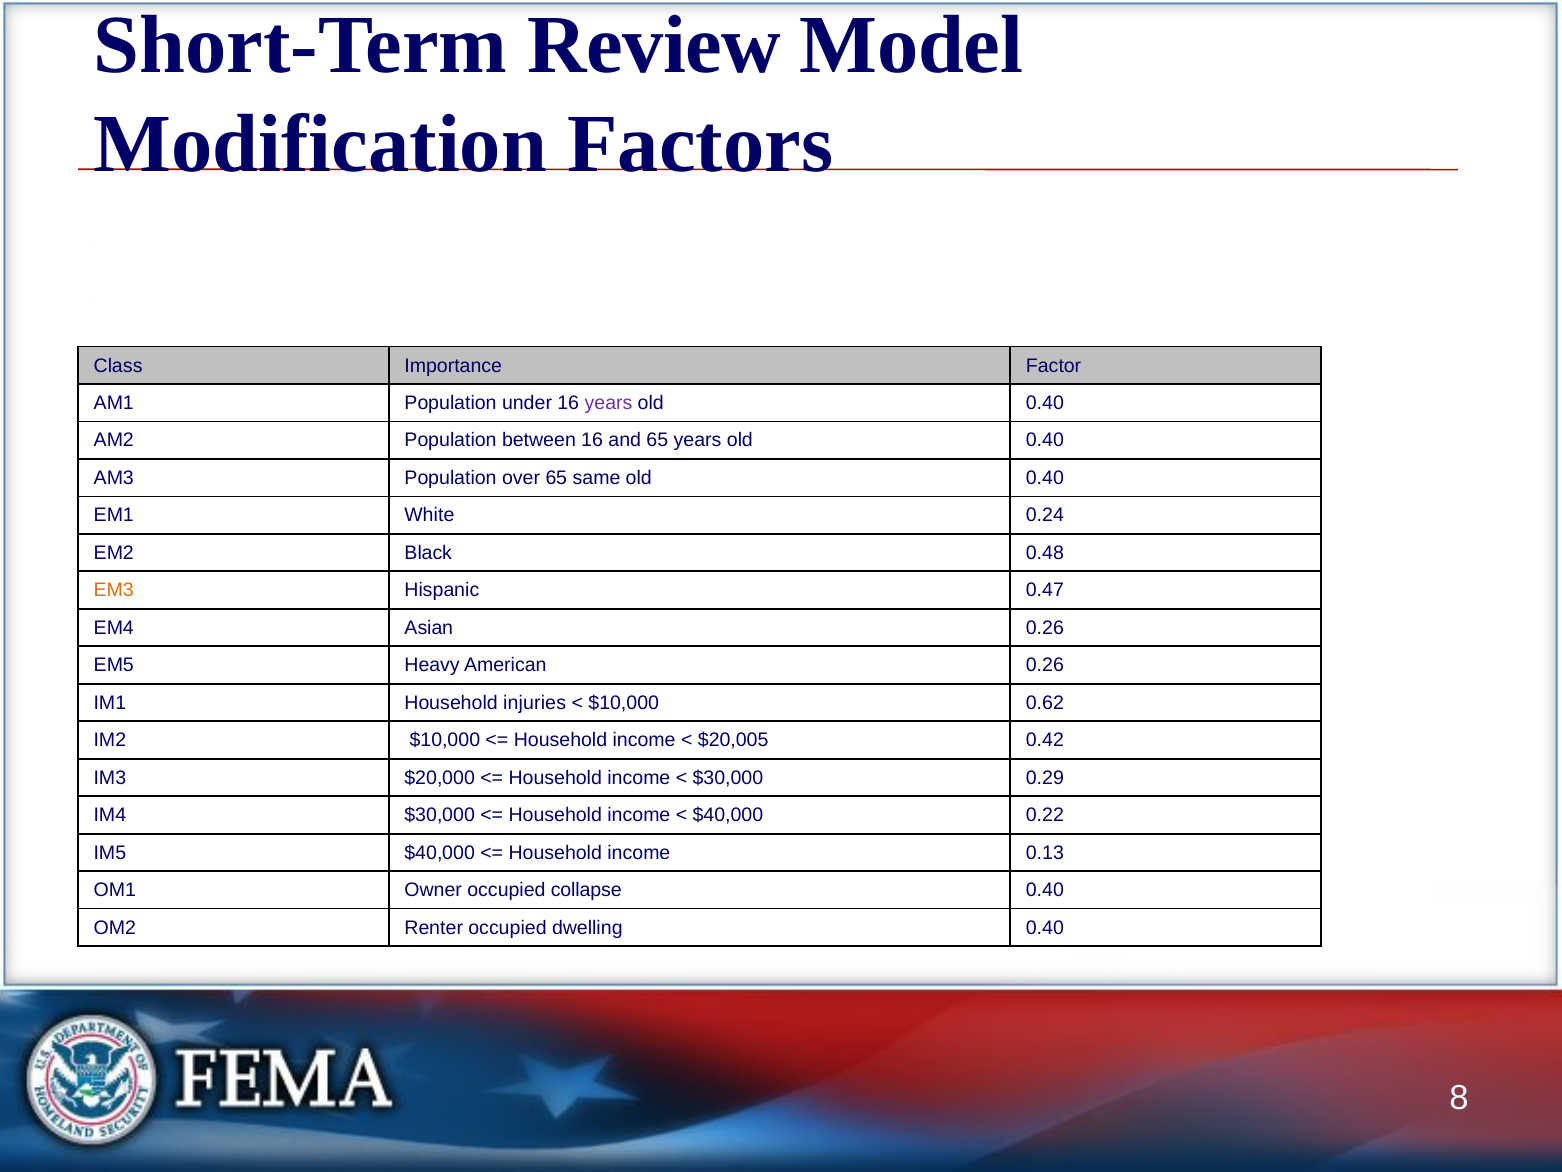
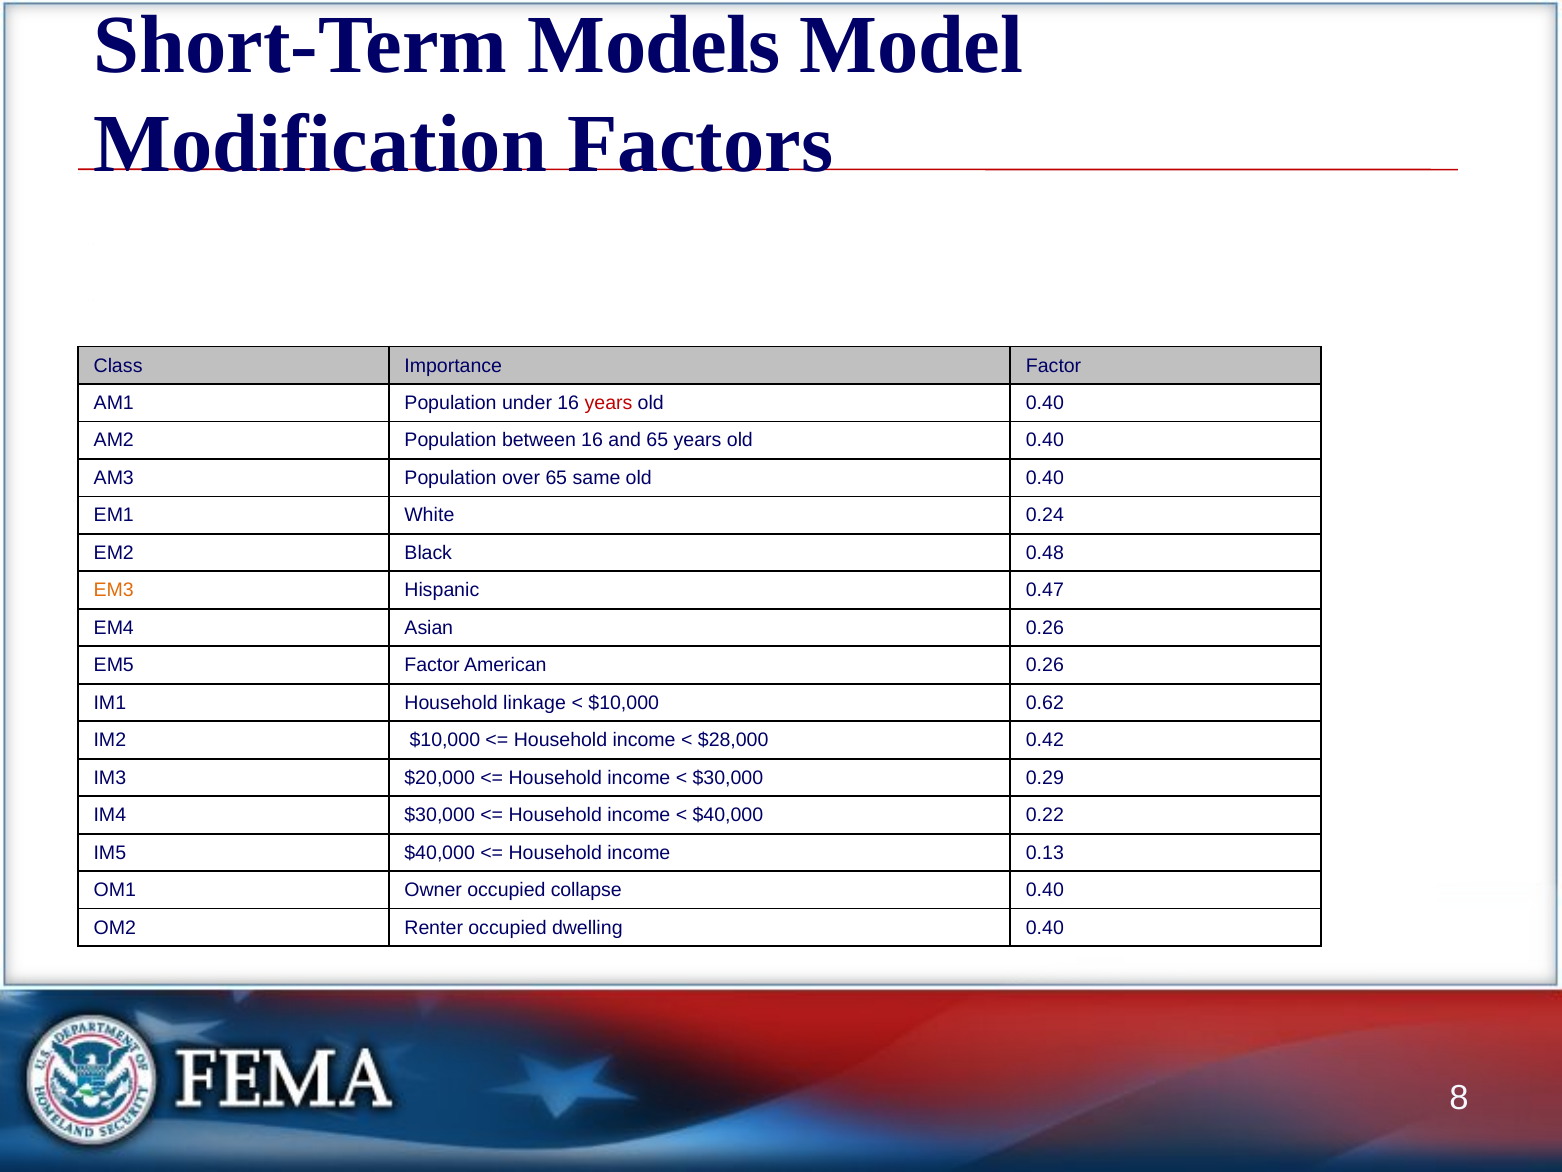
Review: Review -> Models
years at (609, 403) colour: purple -> red
EM5 Heavy: Heavy -> Factor
injuries: injuries -> linkage
$20,005: $20,005 -> $28,000
